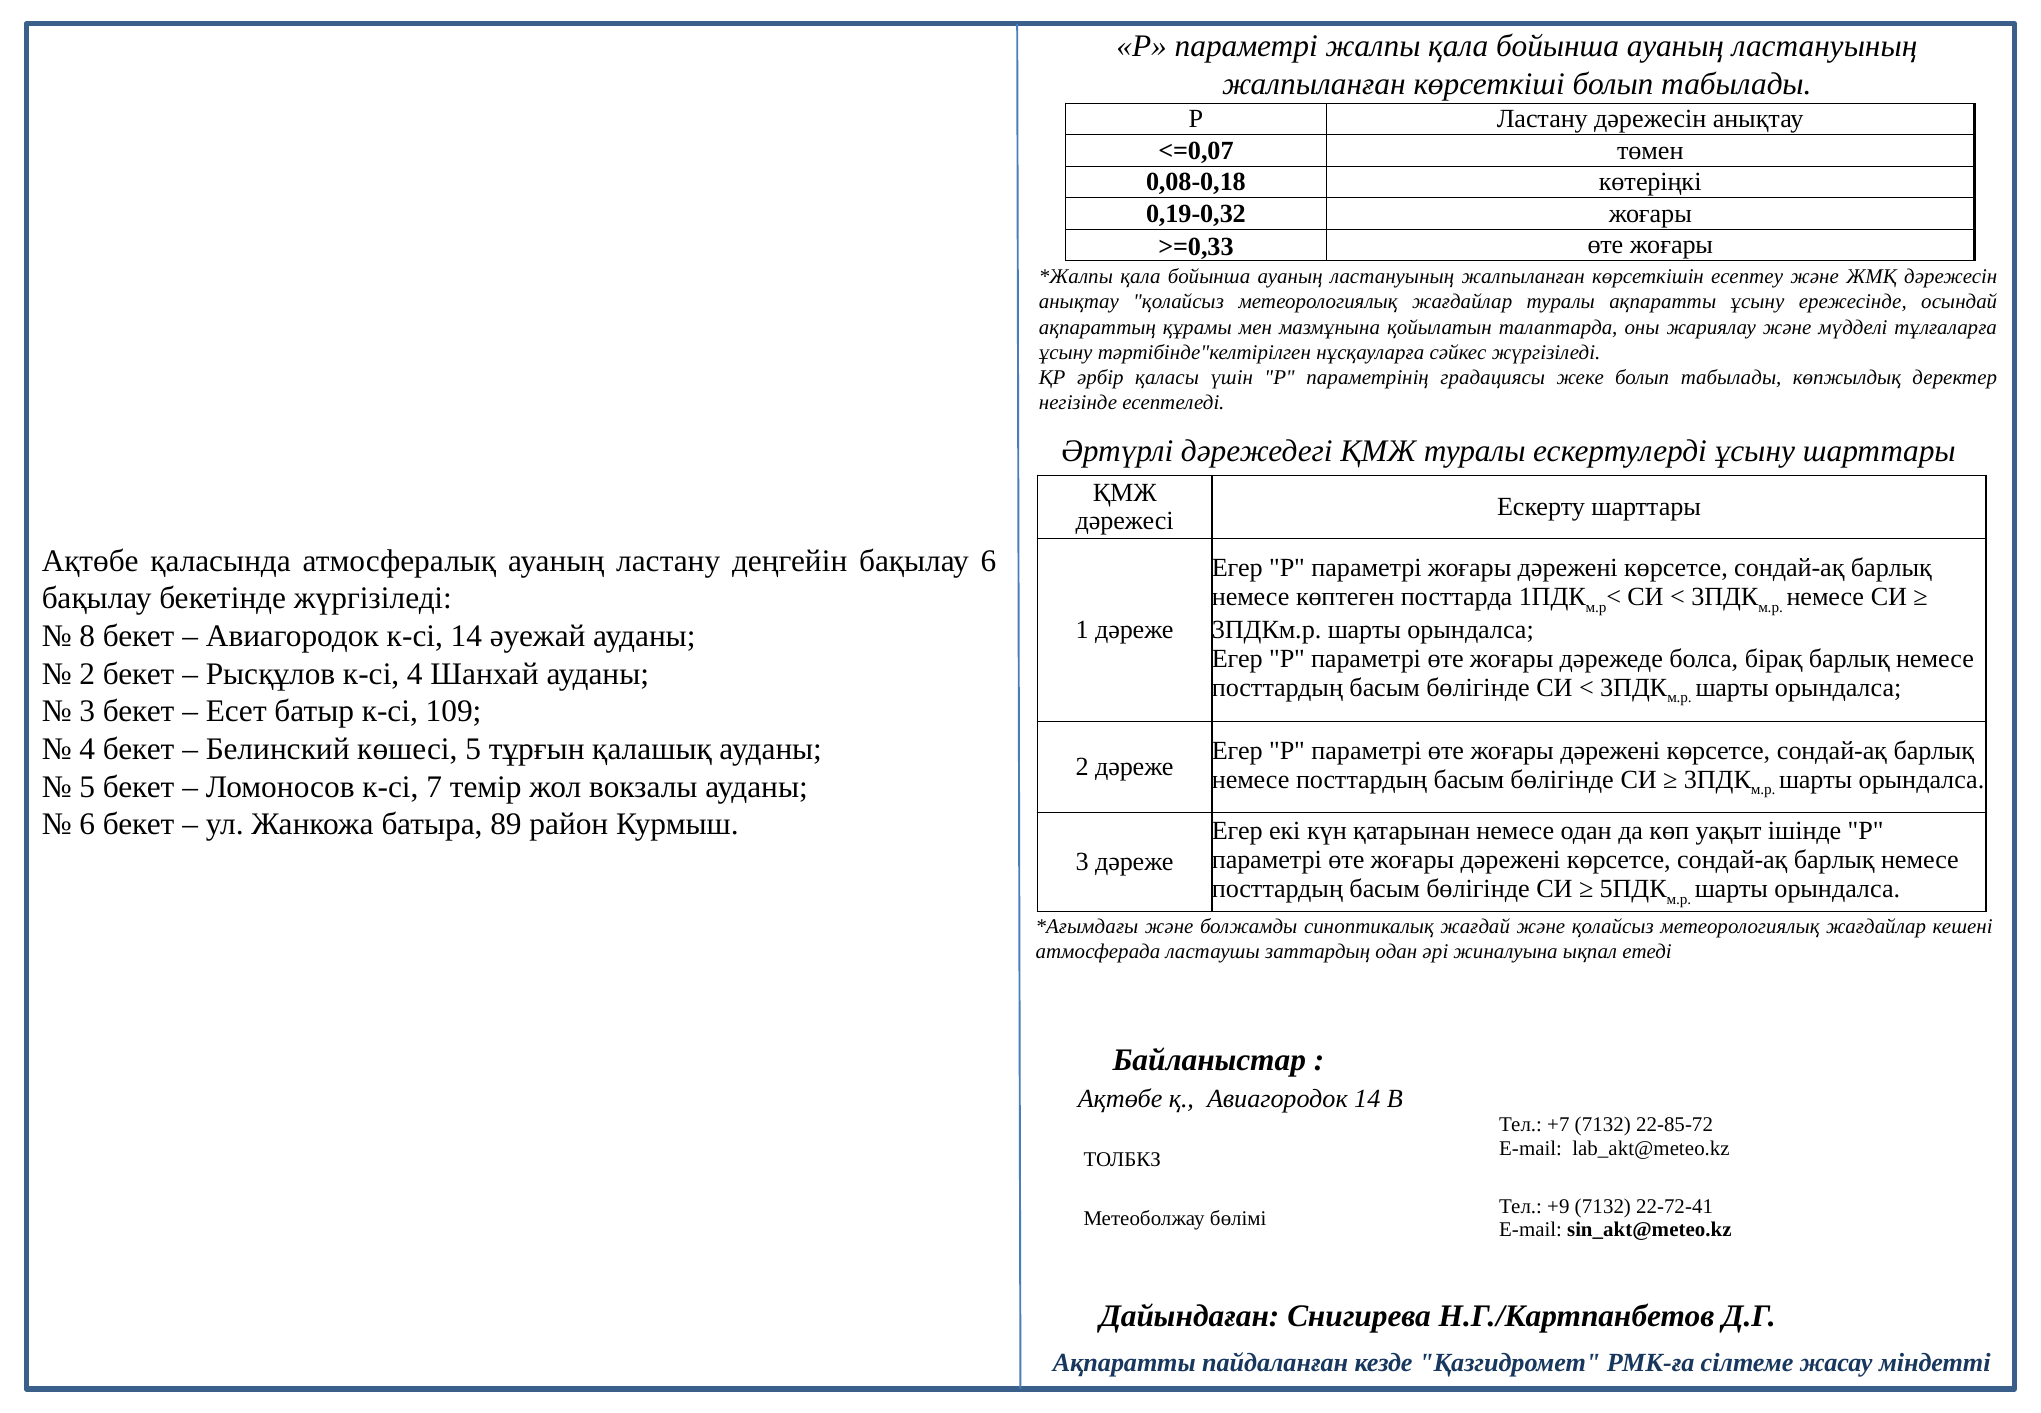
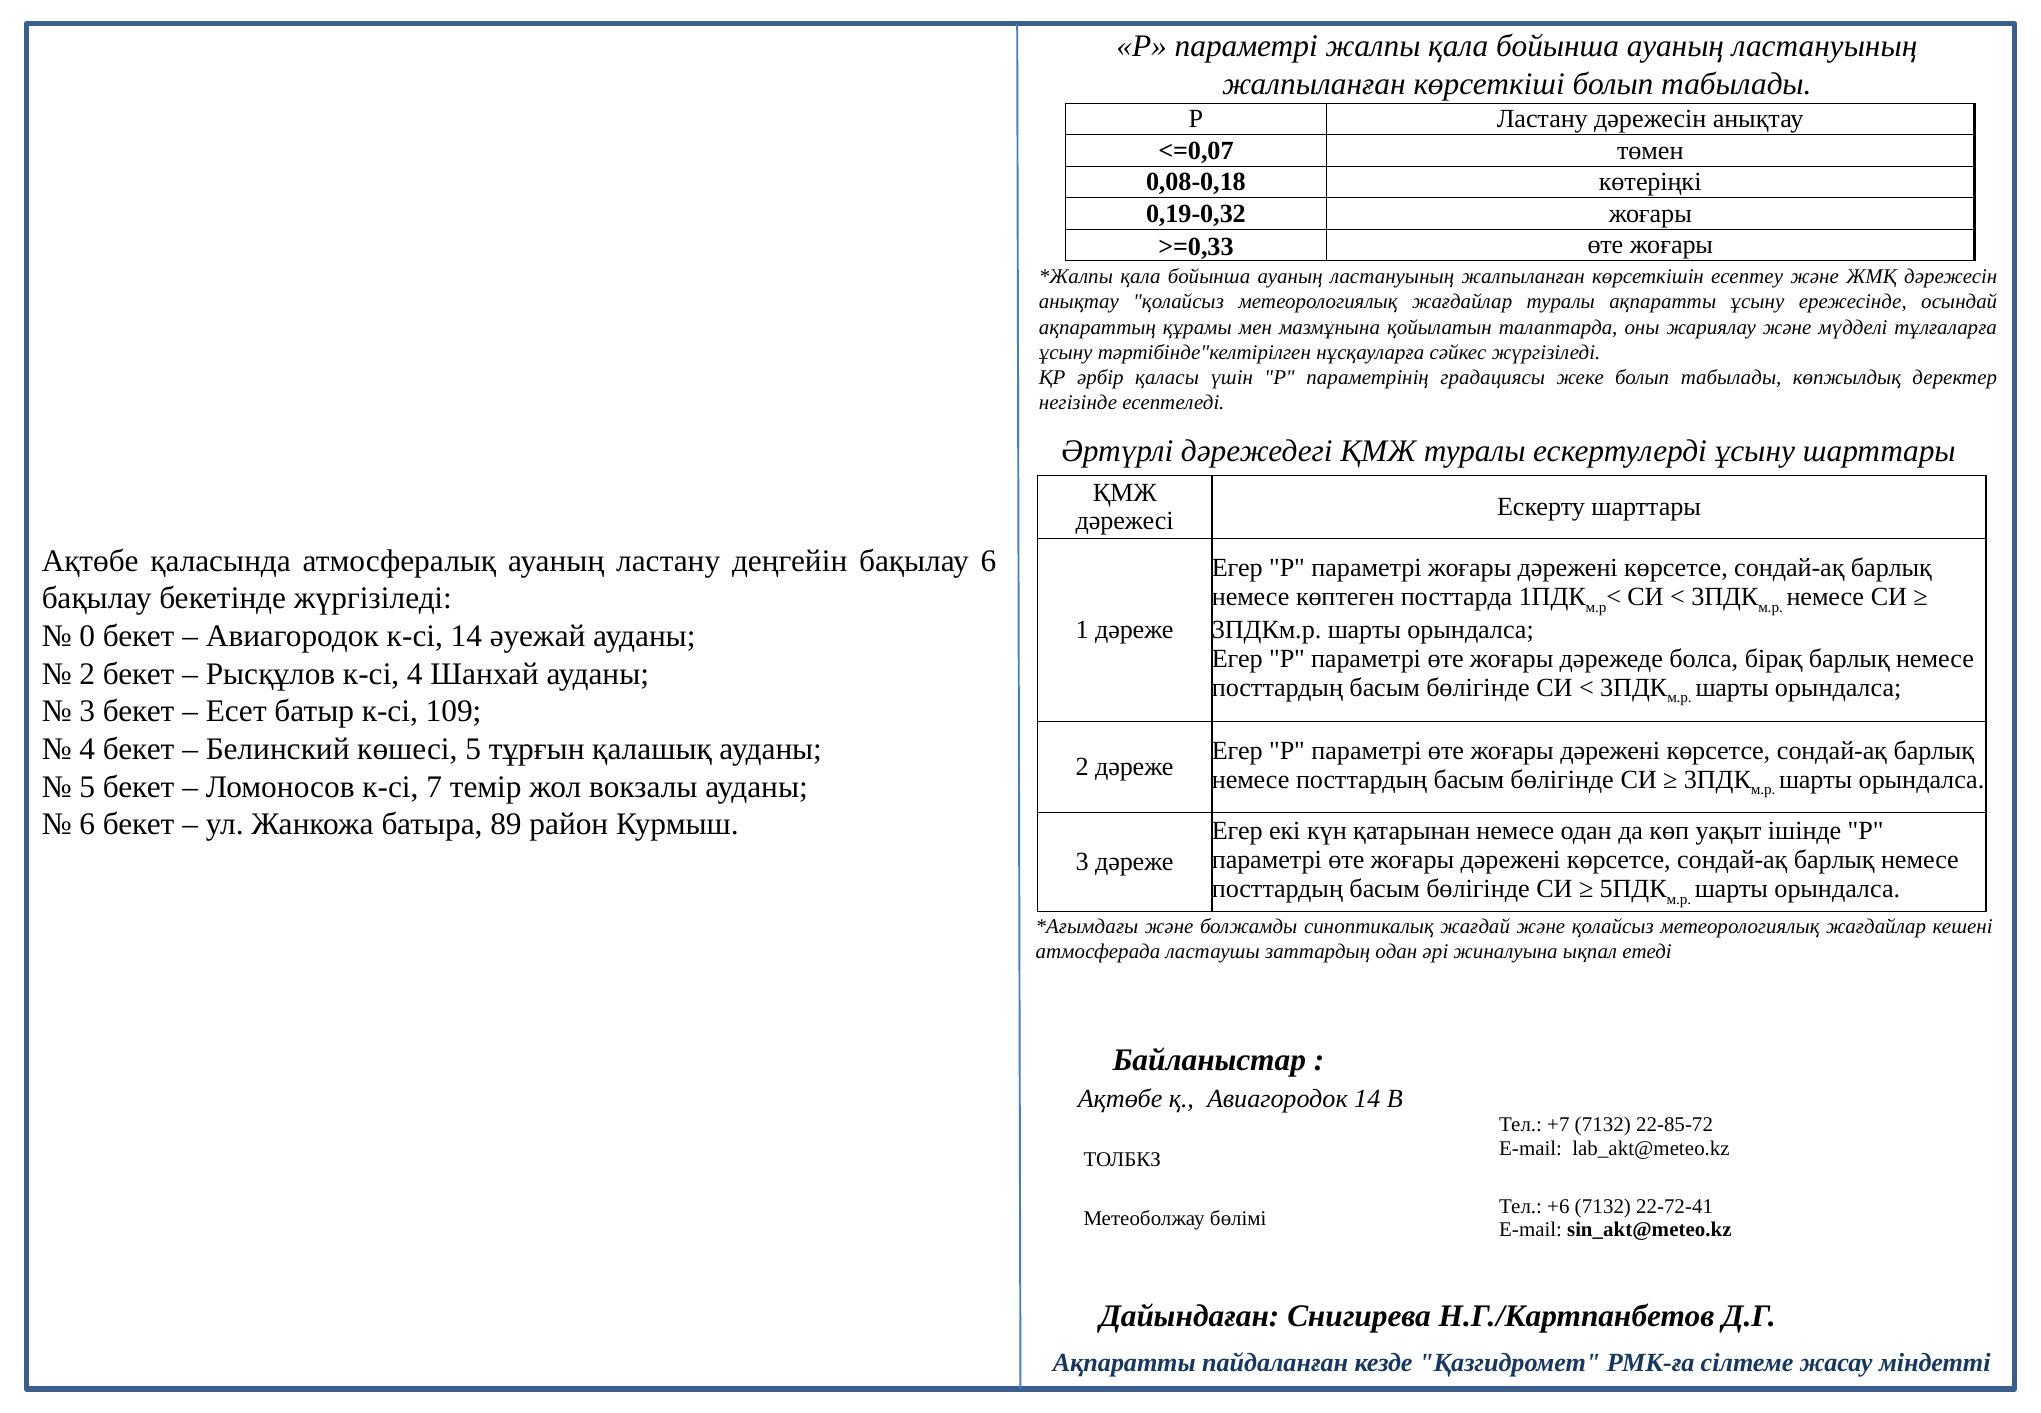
8: 8 -> 0
+9: +9 -> +6
